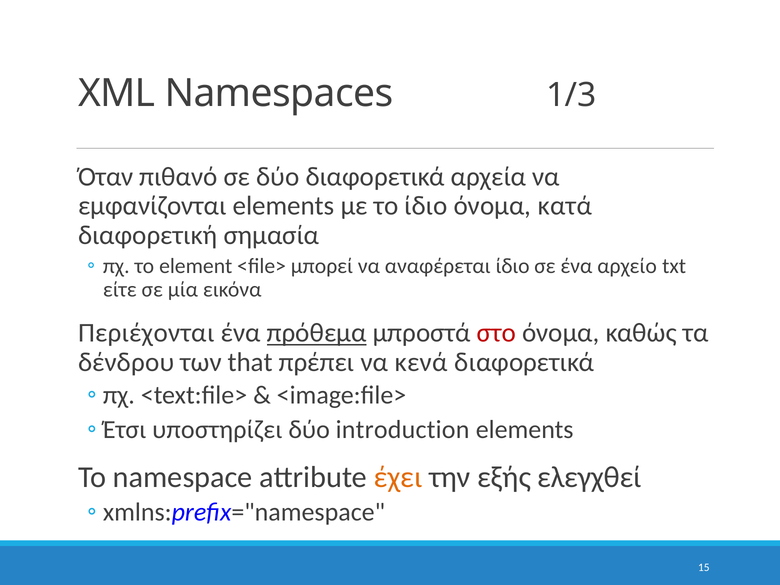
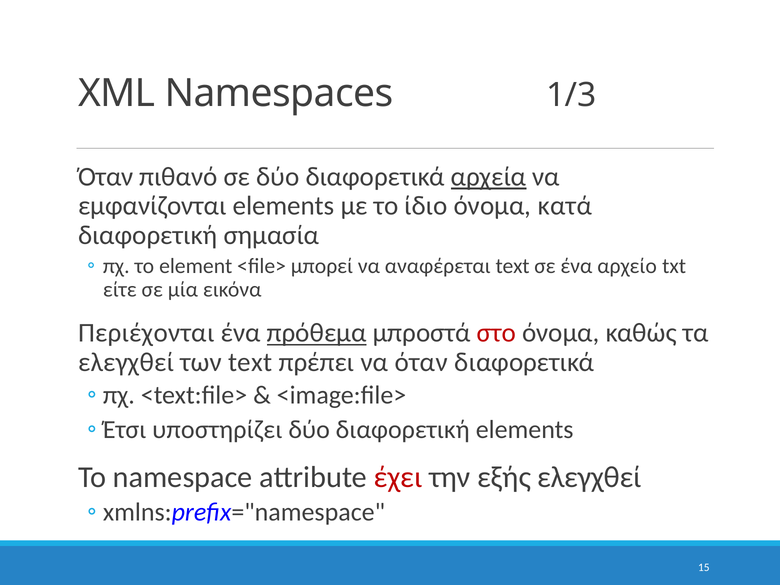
αρχεία underline: none -> present
αναφέρεται ίδιο: ίδιο -> text
δένδρου at (126, 362): δένδρου -> ελεγχθεί
των that: that -> text
να κενά: κενά -> όταν
δύο introduction: introduction -> διαφορετική
έχει colour: orange -> red
